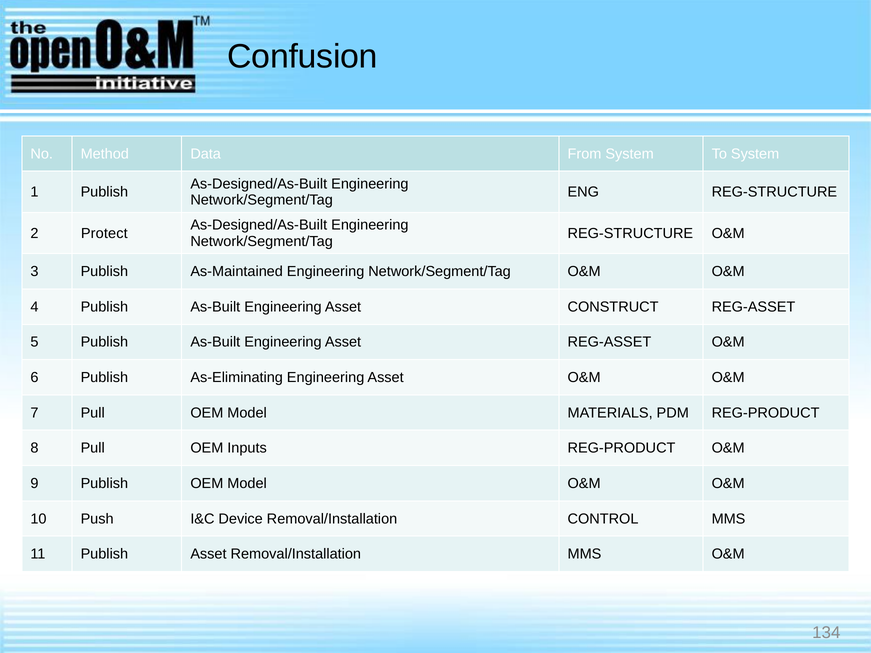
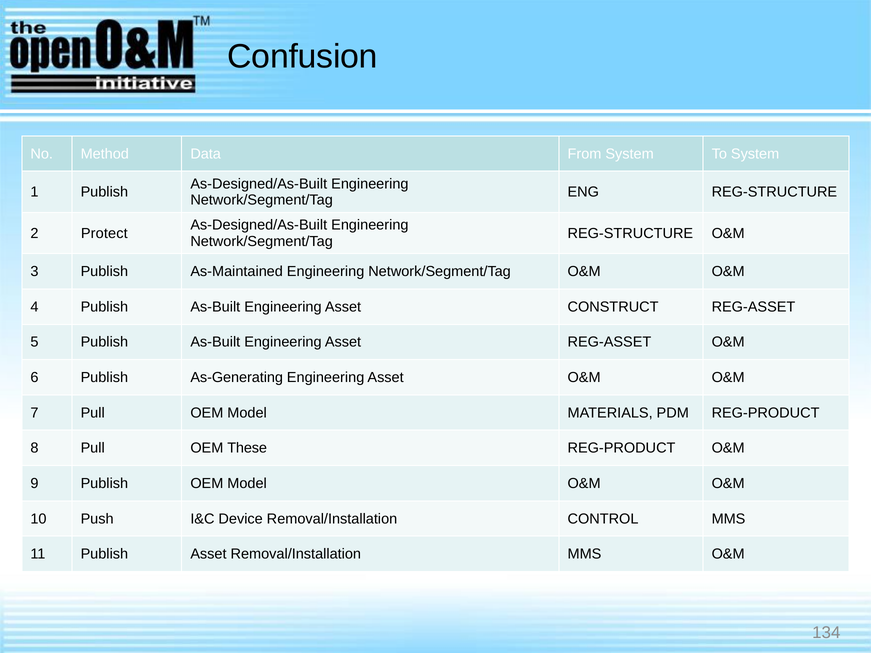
As-Eliminating: As-Eliminating -> As-Generating
Inputs: Inputs -> These
